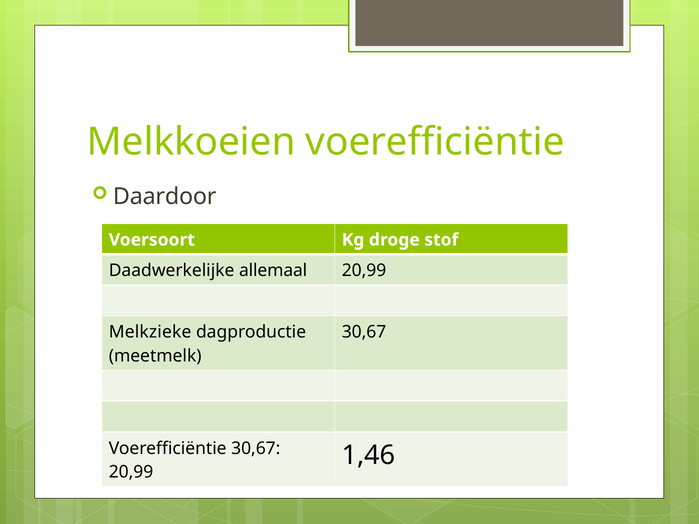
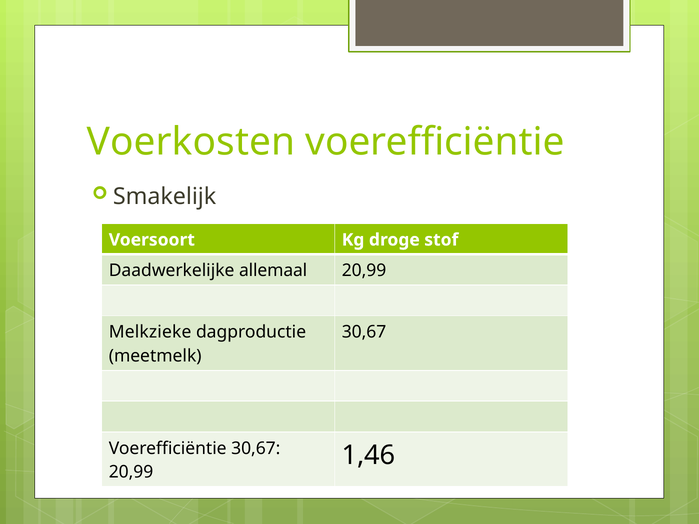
Melkkoeien: Melkkoeien -> Voerkosten
Daardoor: Daardoor -> Smakelijk
